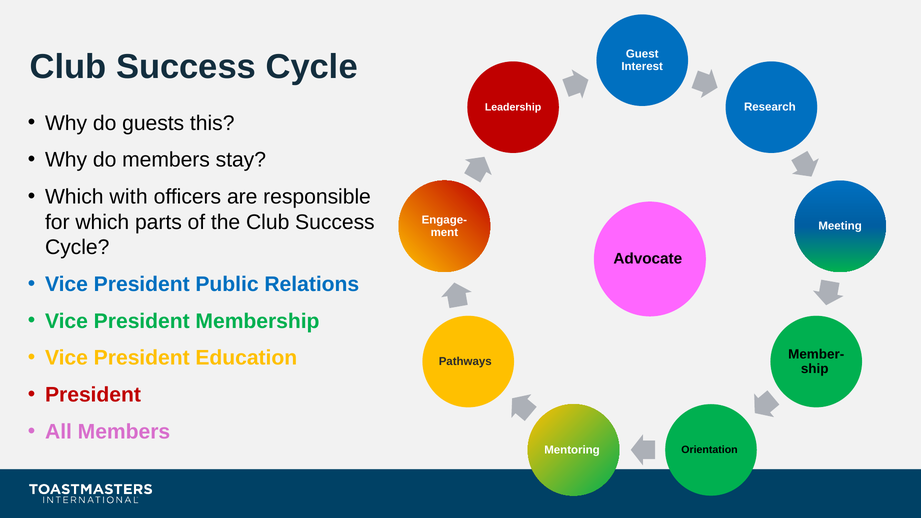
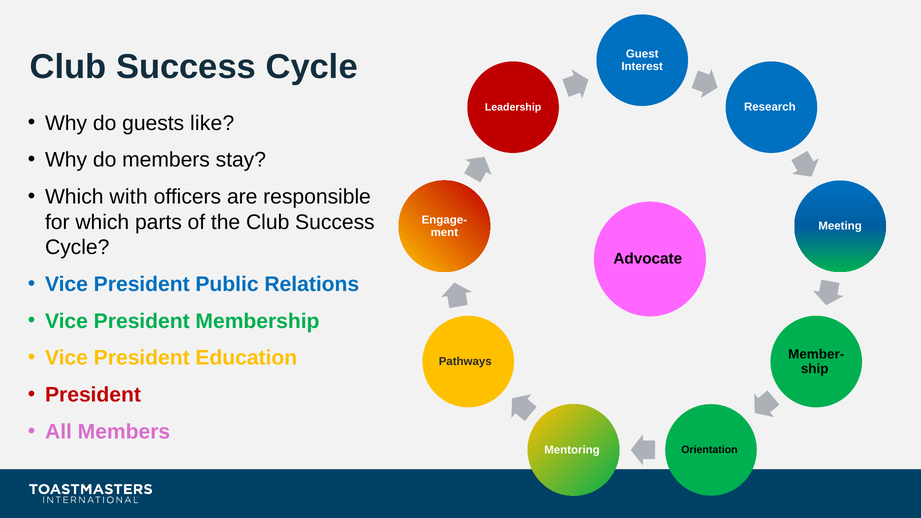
this: this -> like
